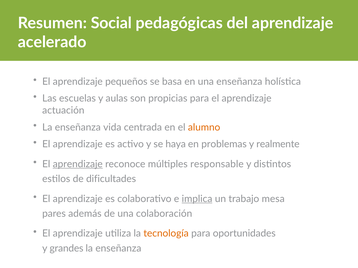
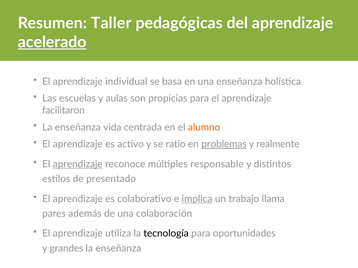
Social: Social -> Taller
acelerado underline: none -> present
pequeños: pequeños -> individual
actuación: actuación -> facilitaron
haya: haya -> ratio
problemas underline: none -> present
dificultades: dificultades -> presentado
mesa: mesa -> llama
tecnología colour: orange -> black
